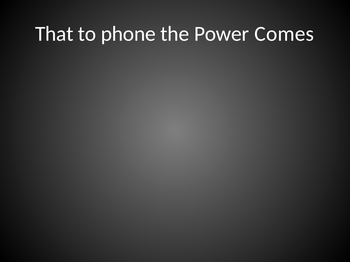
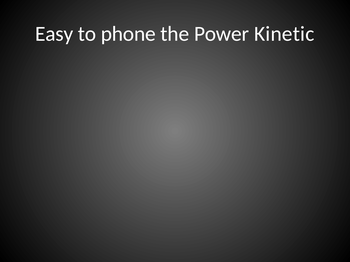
That: That -> Easy
Comes: Comes -> Kinetic
